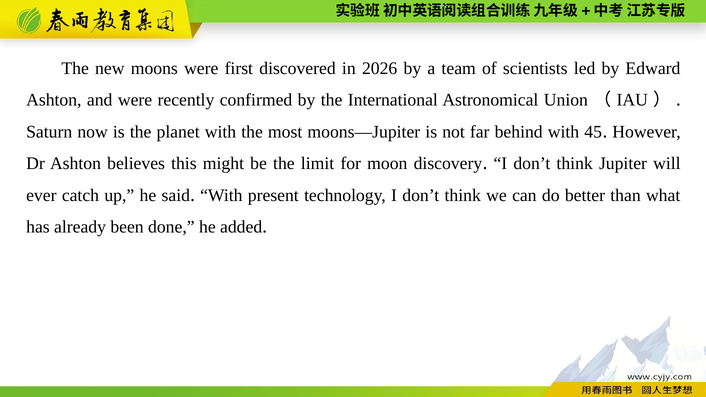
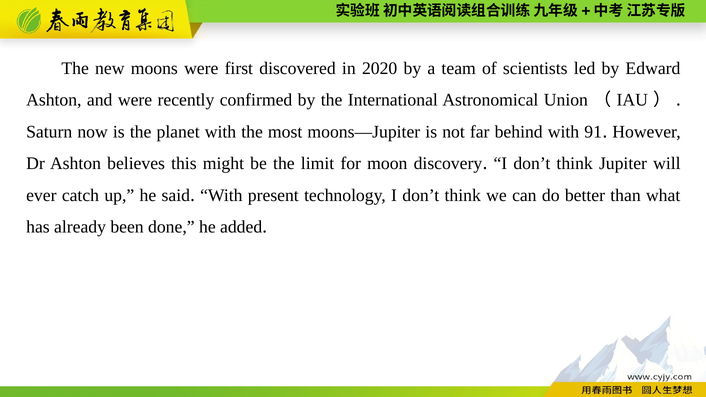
2026: 2026 -> 2020
45: 45 -> 91
